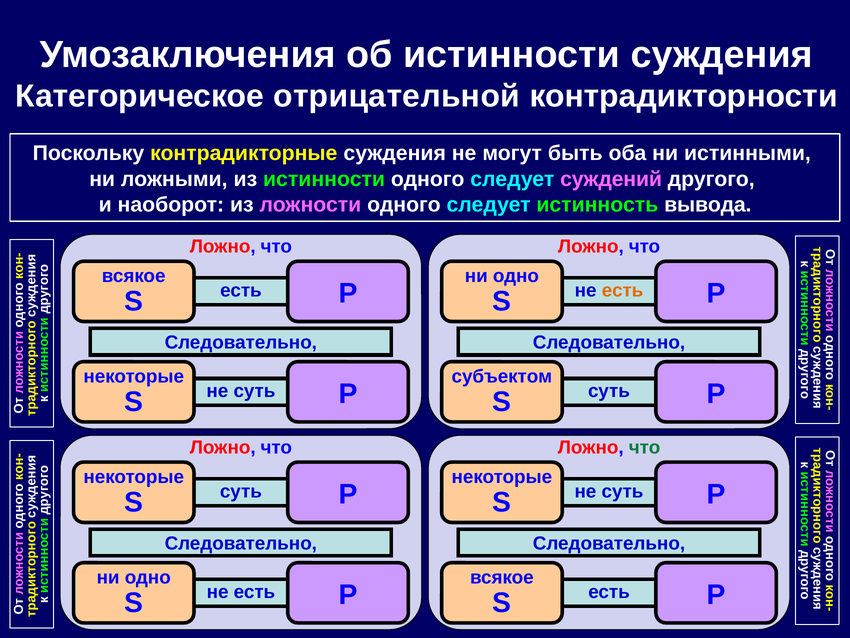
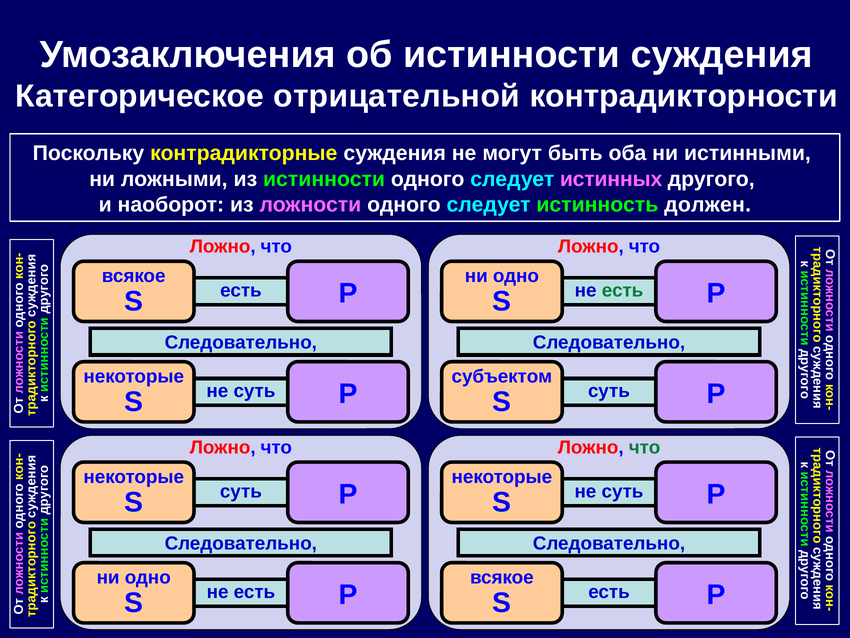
суждений: суждений -> истинных
вывода: вывода -> должен
есть at (623, 290) colour: orange -> green
